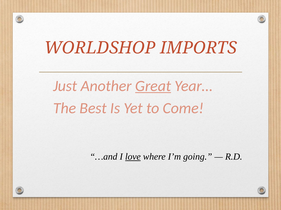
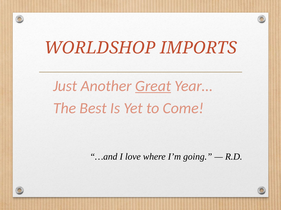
love underline: present -> none
